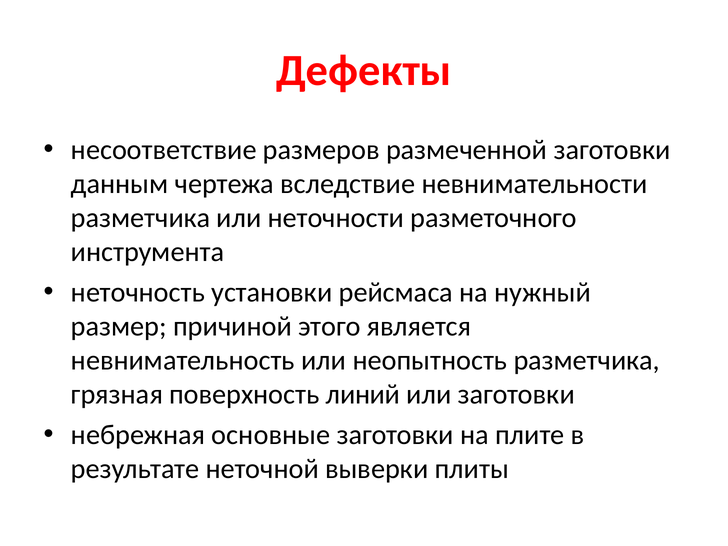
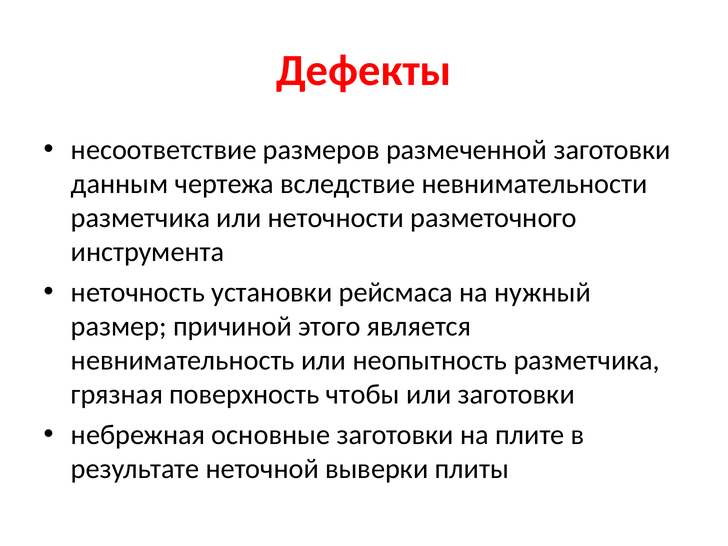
линий: линий -> чтобы
